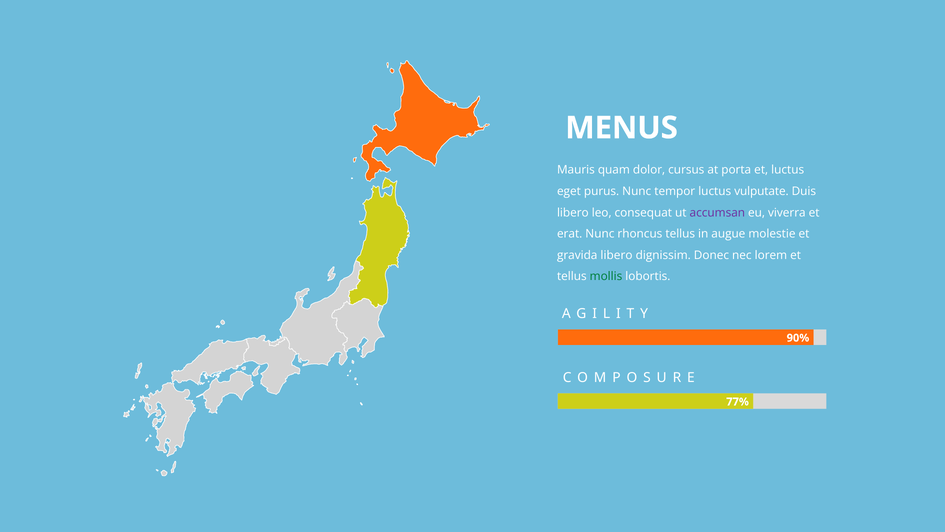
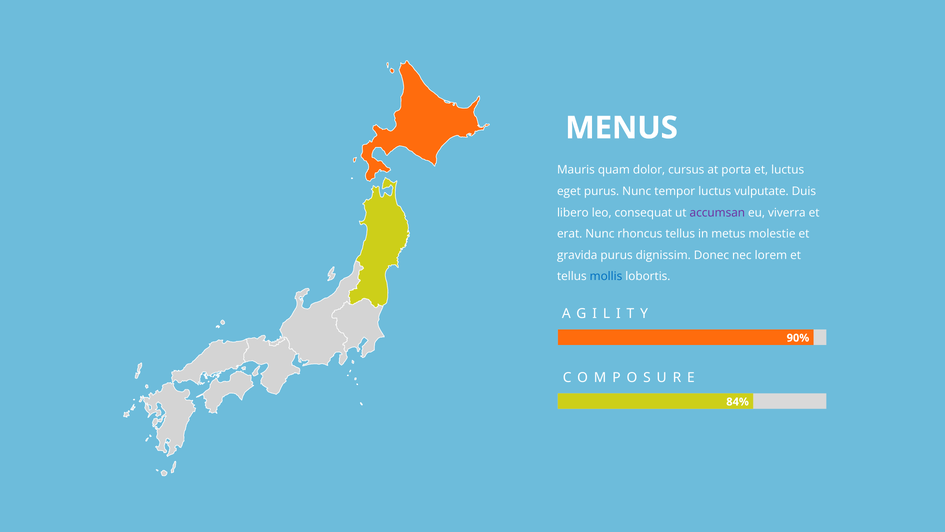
augue: augue -> metus
gravida libero: libero -> purus
mollis colour: green -> blue
77%: 77% -> 84%
